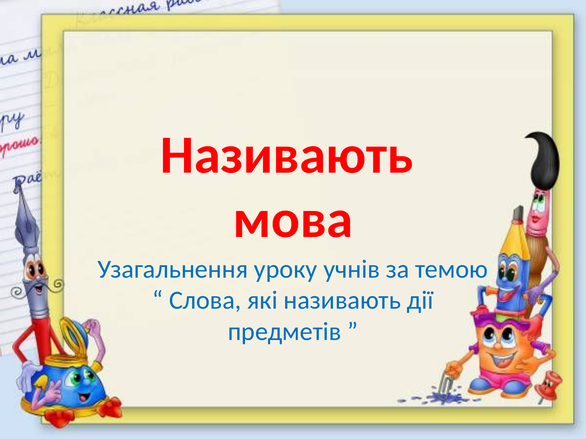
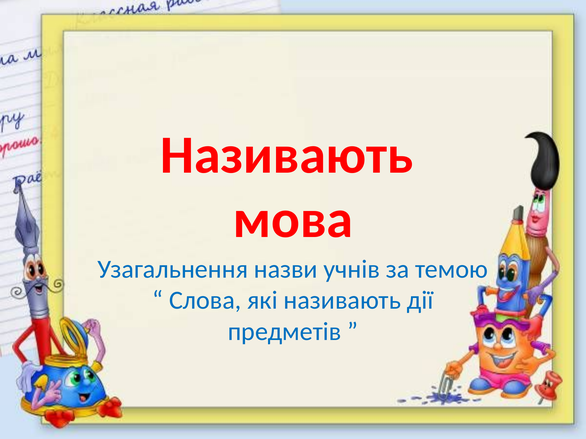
уроку: уроку -> назви
